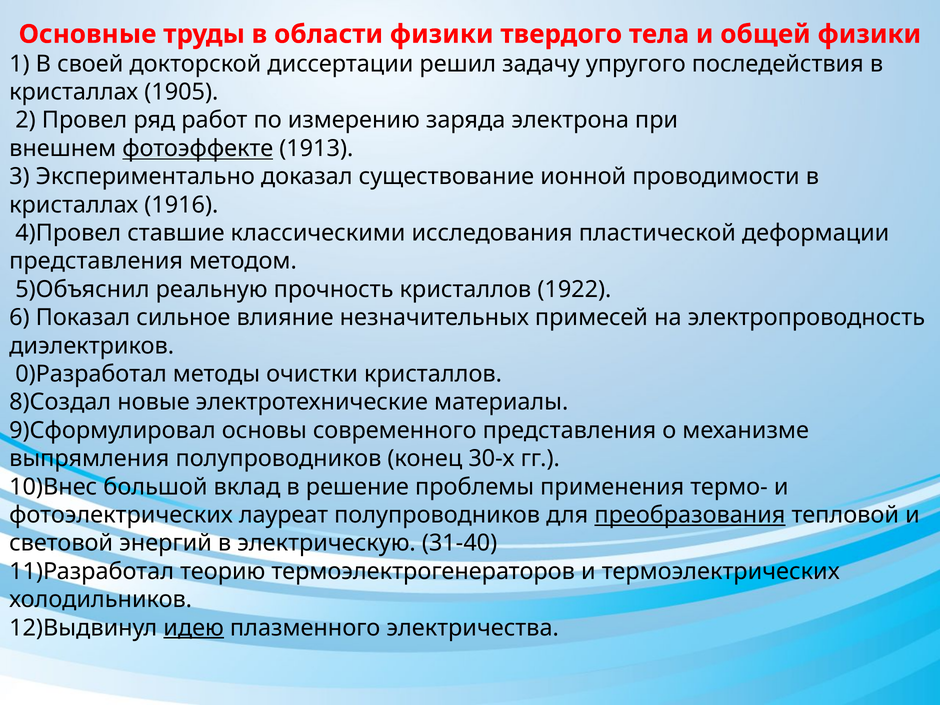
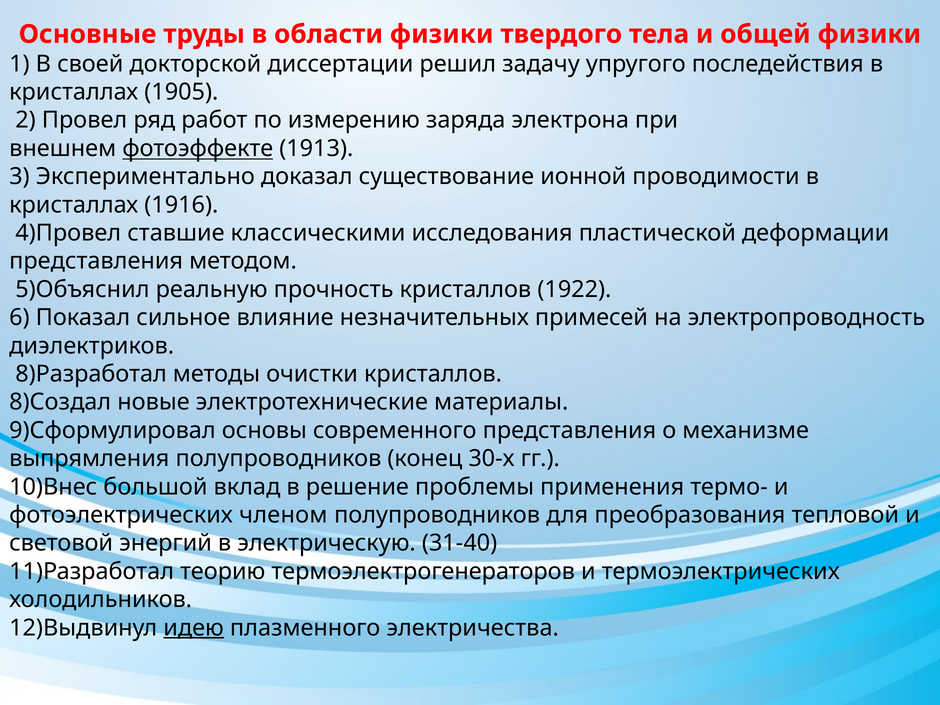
0)Разработал: 0)Разработал -> 8)Разработал
лауреат: лауреат -> членом
преобразования underline: present -> none
